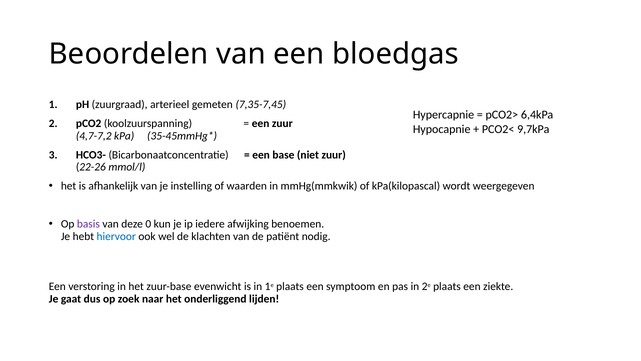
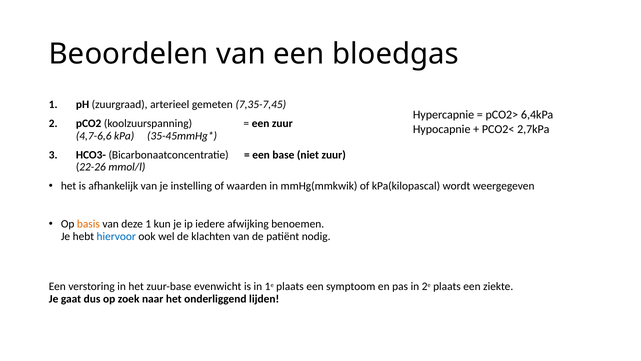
9,7kPa: 9,7kPa -> 2,7kPa
4,7-7,2: 4,7-7,2 -> 4,7-6,6
basis colour: purple -> orange
deze 0: 0 -> 1
